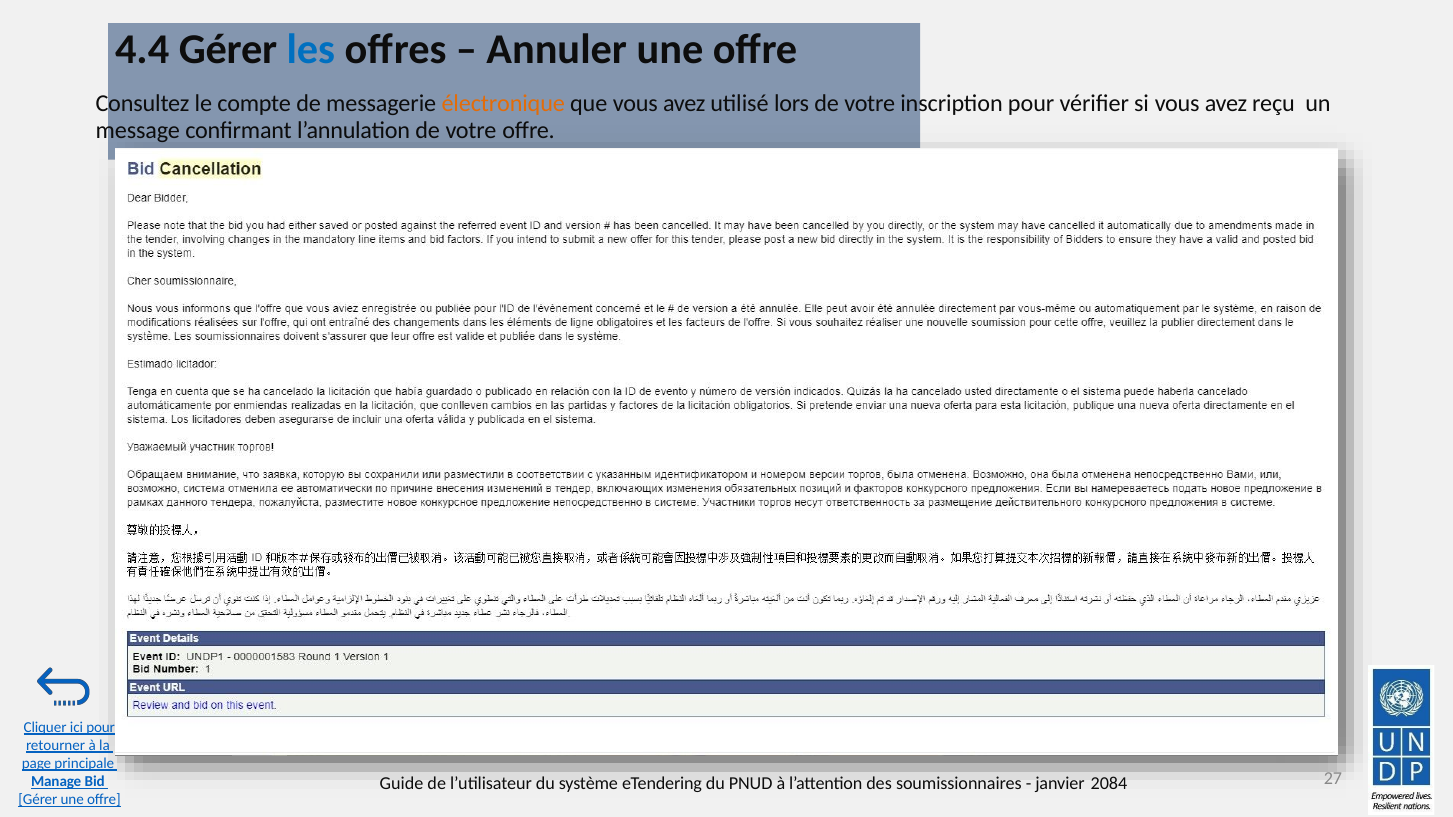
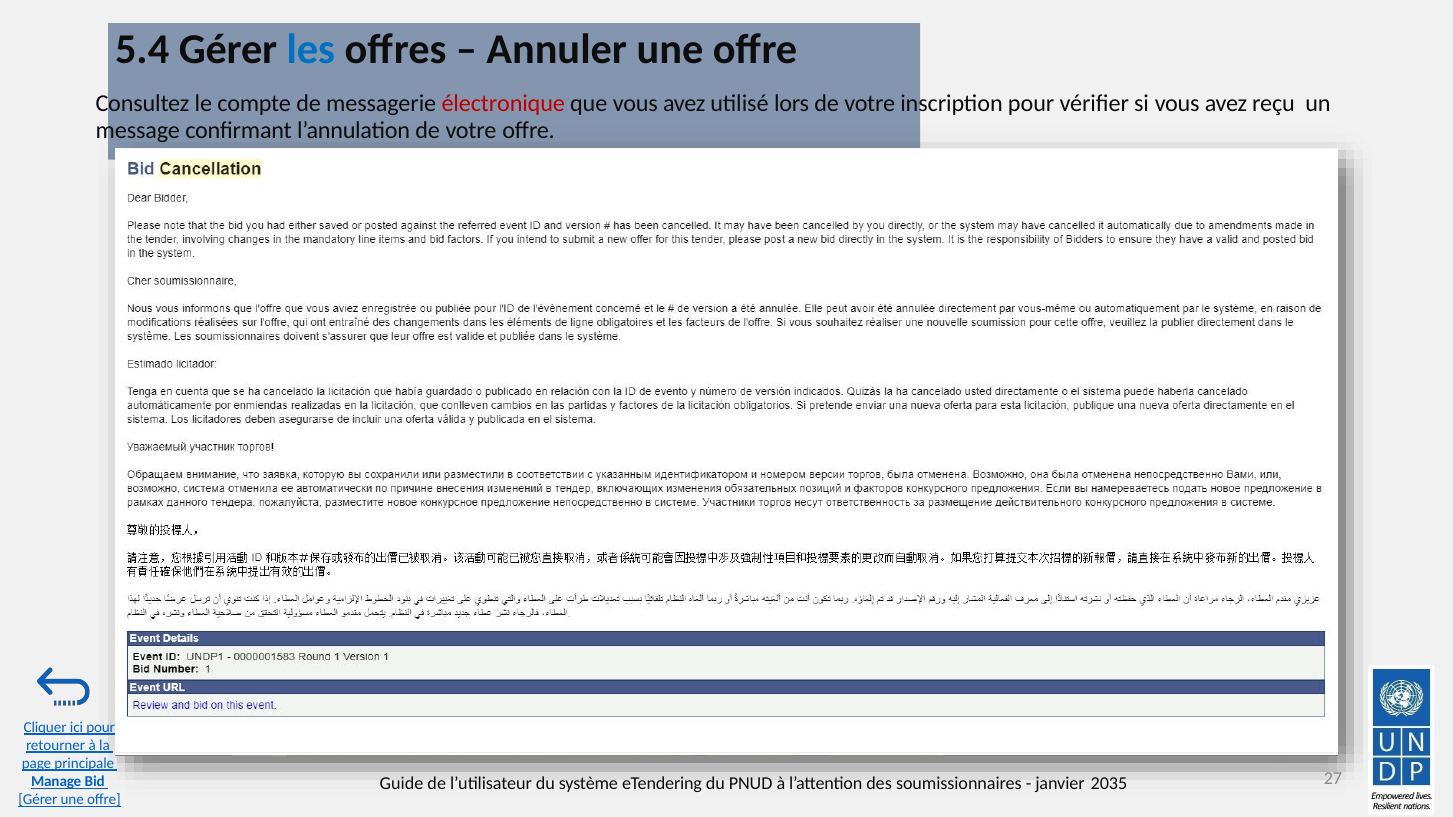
4.4: 4.4 -> 5.4
électronique colour: orange -> red
2084: 2084 -> 2035
